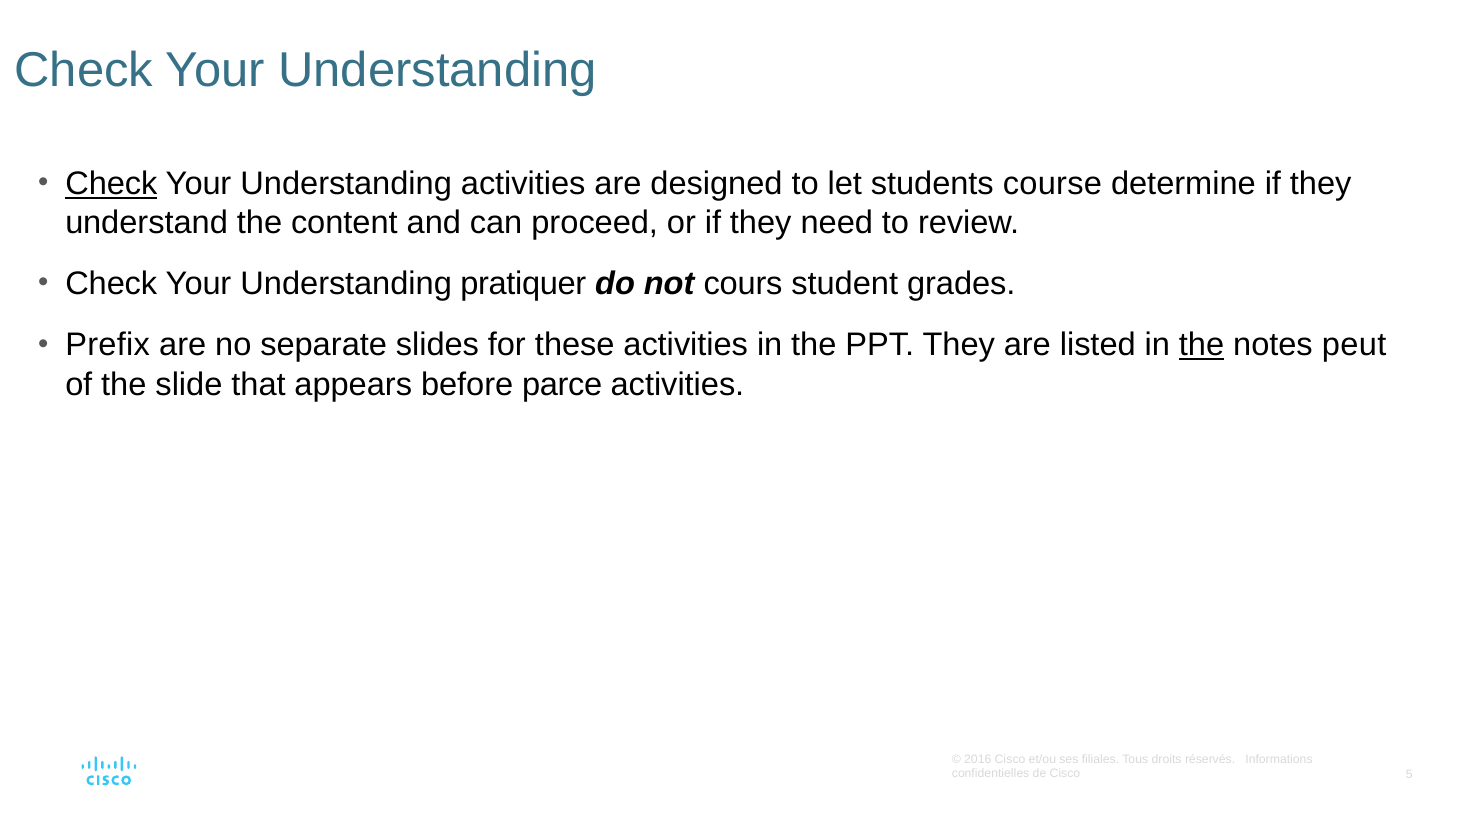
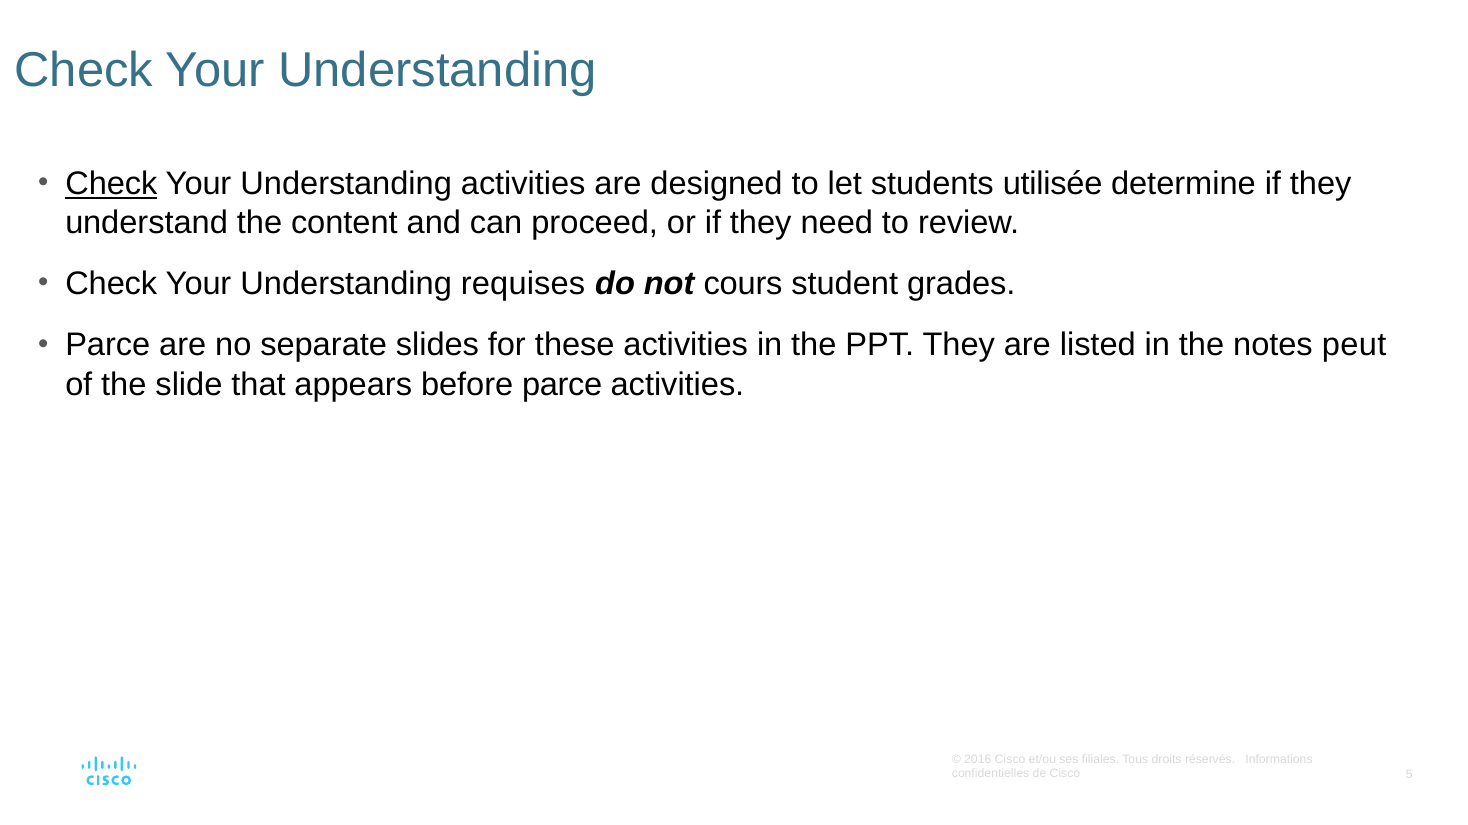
course: course -> utilisée
pratiquer: pratiquer -> requises
Prefix at (108, 346): Prefix -> Parce
the at (1202, 346) underline: present -> none
